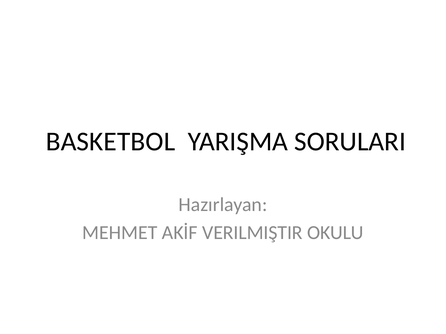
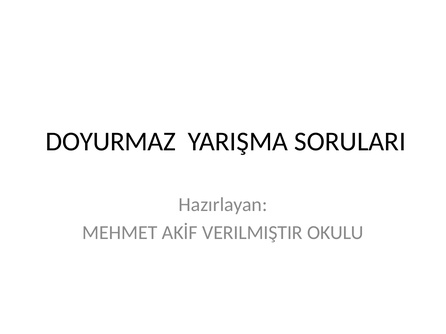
BASKETBOL: BASKETBOL -> DOYURMAZ
